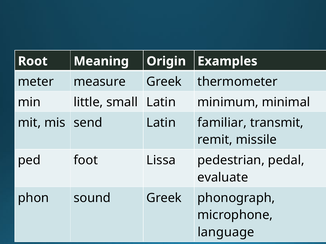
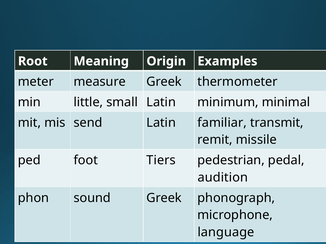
Lissa: Lissa -> Tiers
evaluate: evaluate -> audition
